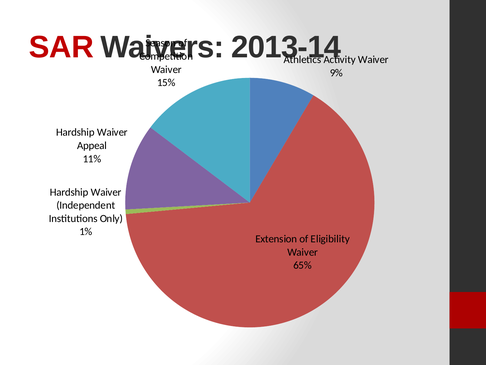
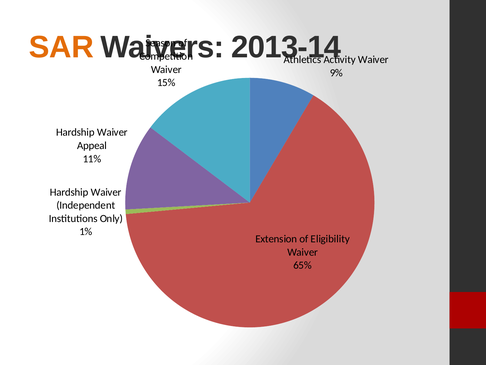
SAR colour: red -> orange
